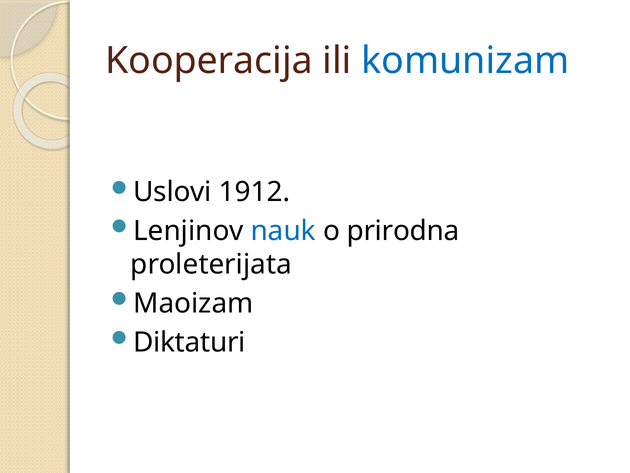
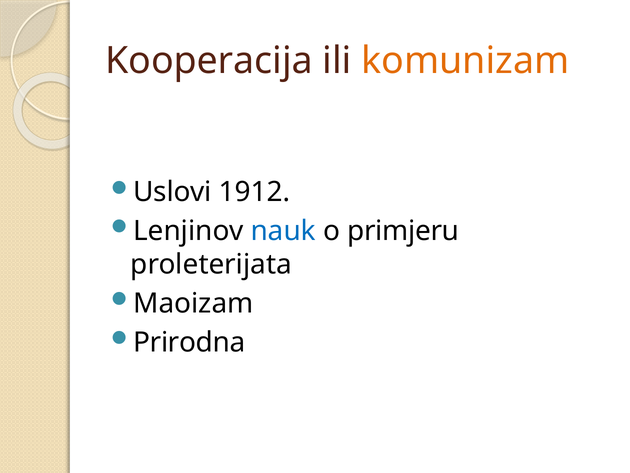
komunizam colour: blue -> orange
prirodna: prirodna -> primjeru
Diktaturi: Diktaturi -> Prirodna
